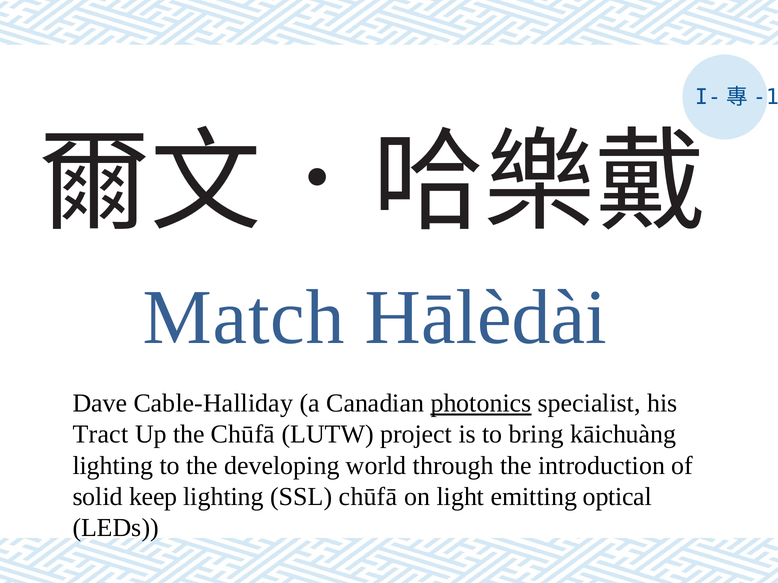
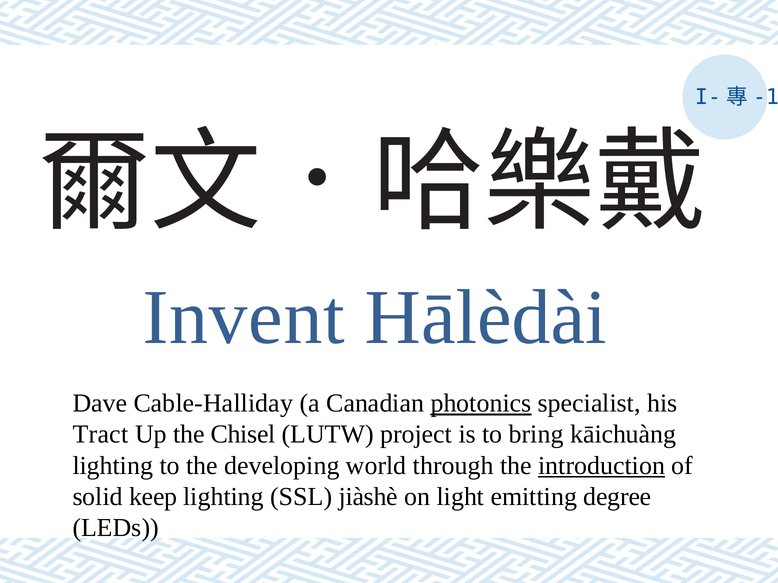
Match: Match -> Invent
the Chūfā: Chūfā -> Chisel
introduction underline: none -> present
SSL chūfā: chūfā -> jiàshè
optical: optical -> degree
